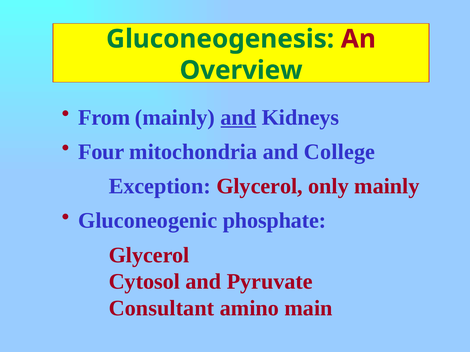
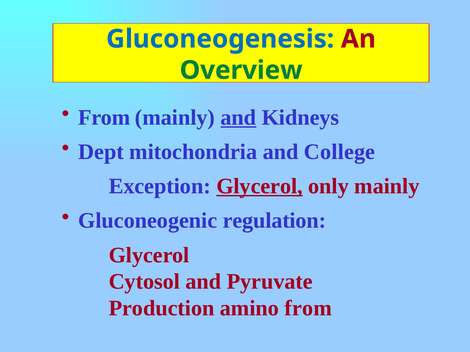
Gluconeogenesis colour: green -> blue
Four: Four -> Dept
Glycerol at (260, 187) underline: none -> present
phosphate: phosphate -> regulation
Consultant: Consultant -> Production
amino main: main -> from
